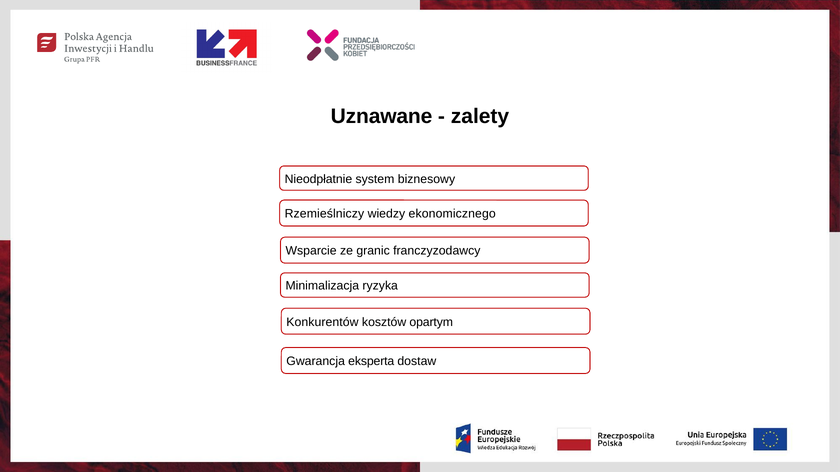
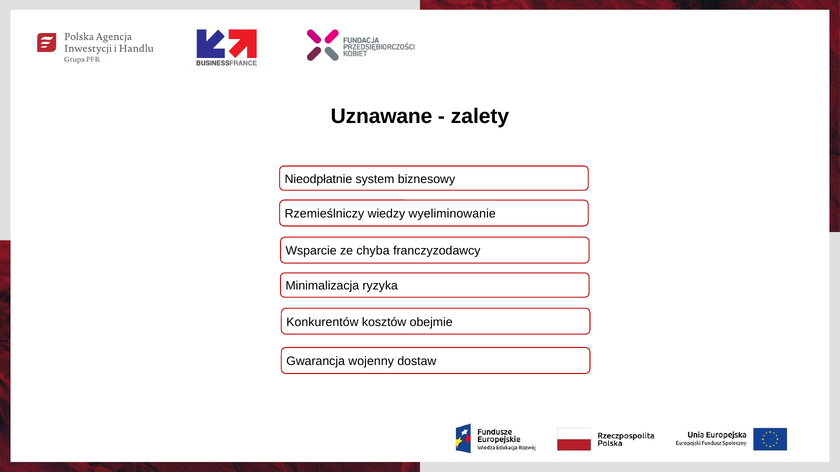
ekonomicznego: ekonomicznego -> wyeliminowanie
granic: granic -> chyba
opartym: opartym -> obejmie
eksperta: eksperta -> wojenny
